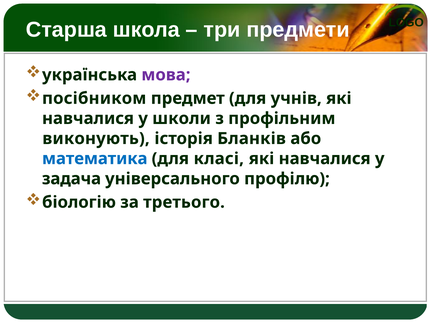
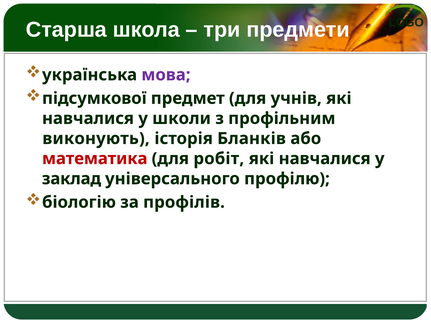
посібником: посібником -> підсумкової
математика colour: blue -> red
класі: класі -> робіт
задача: задача -> заклад
третього: третього -> профілів
